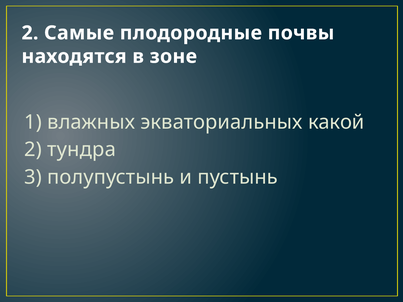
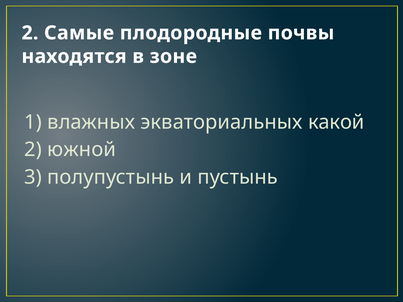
тундра: тундра -> южной
